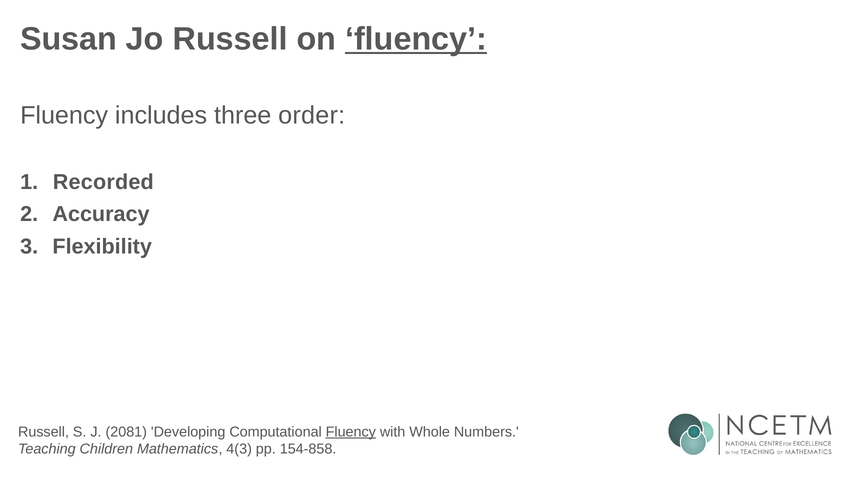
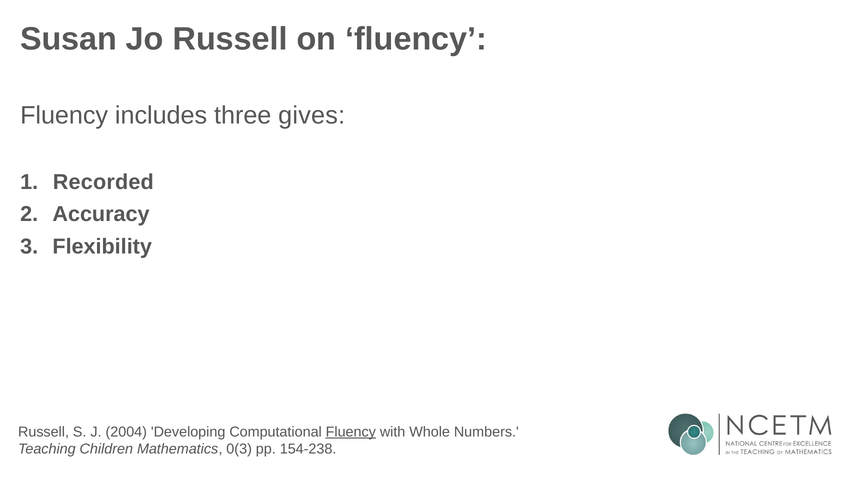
fluency at (416, 39) underline: present -> none
order: order -> gives
2081: 2081 -> 2004
4(3: 4(3 -> 0(3
154-858: 154-858 -> 154-238
